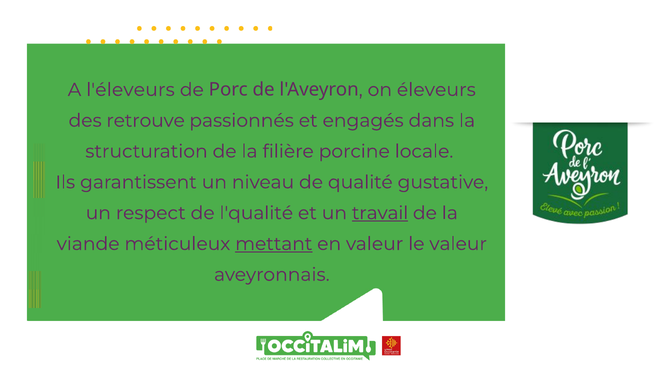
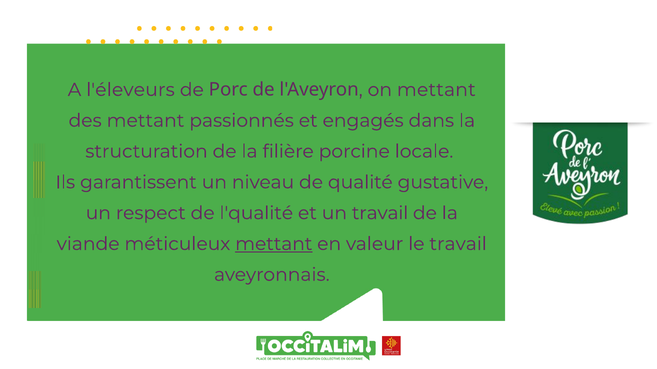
on éleveurs: éleveurs -> mettant
des retrouve: retrouve -> mettant
travail at (380, 213) underline: present -> none
le valeur: valeur -> travail
